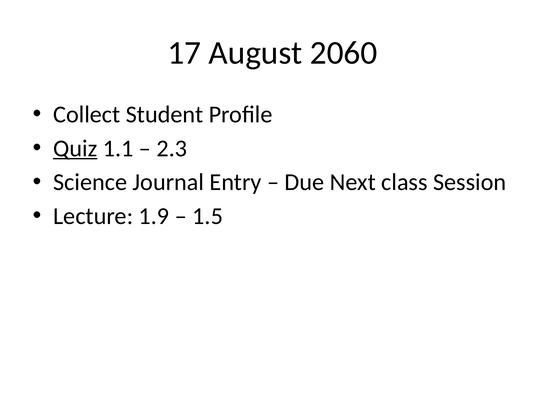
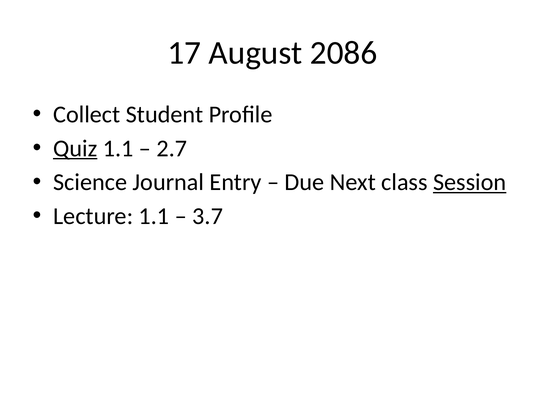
2060: 2060 -> 2086
2.3: 2.3 -> 2.7
Session underline: none -> present
Lecture 1.9: 1.9 -> 1.1
1.5: 1.5 -> 3.7
